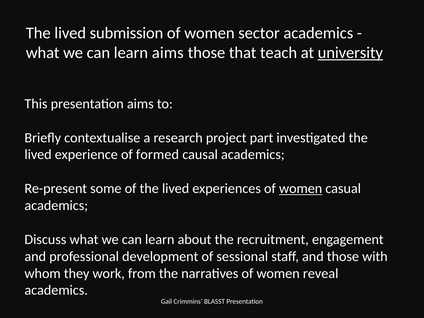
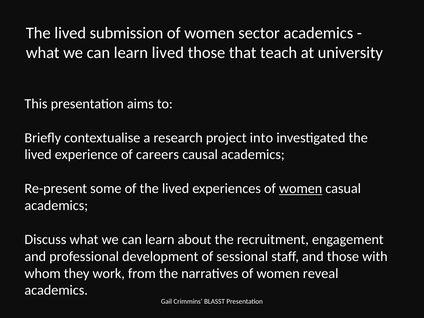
learn aims: aims -> lived
university underline: present -> none
part: part -> into
formed: formed -> careers
